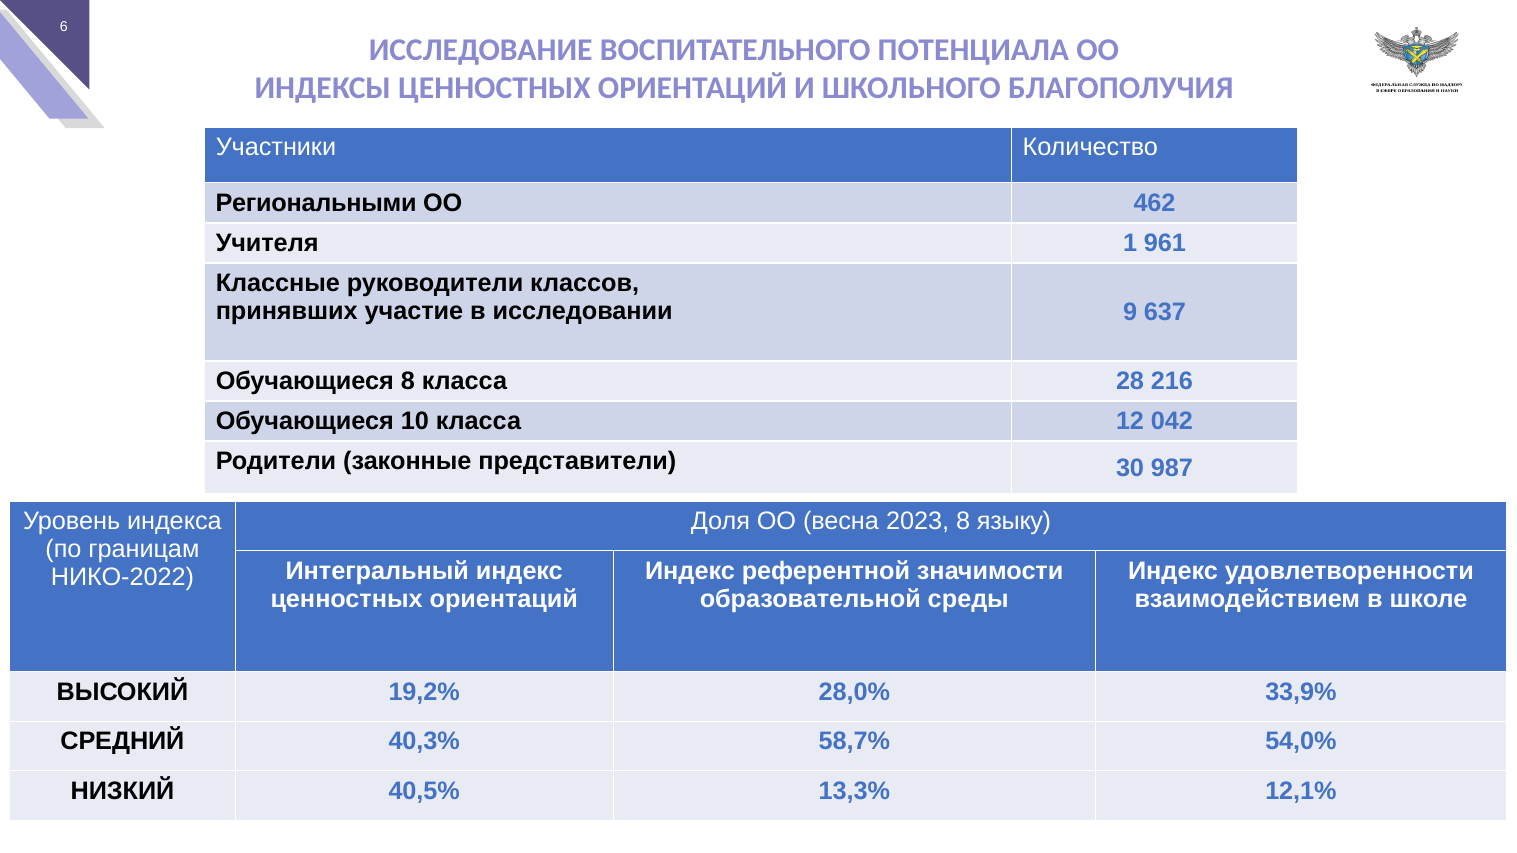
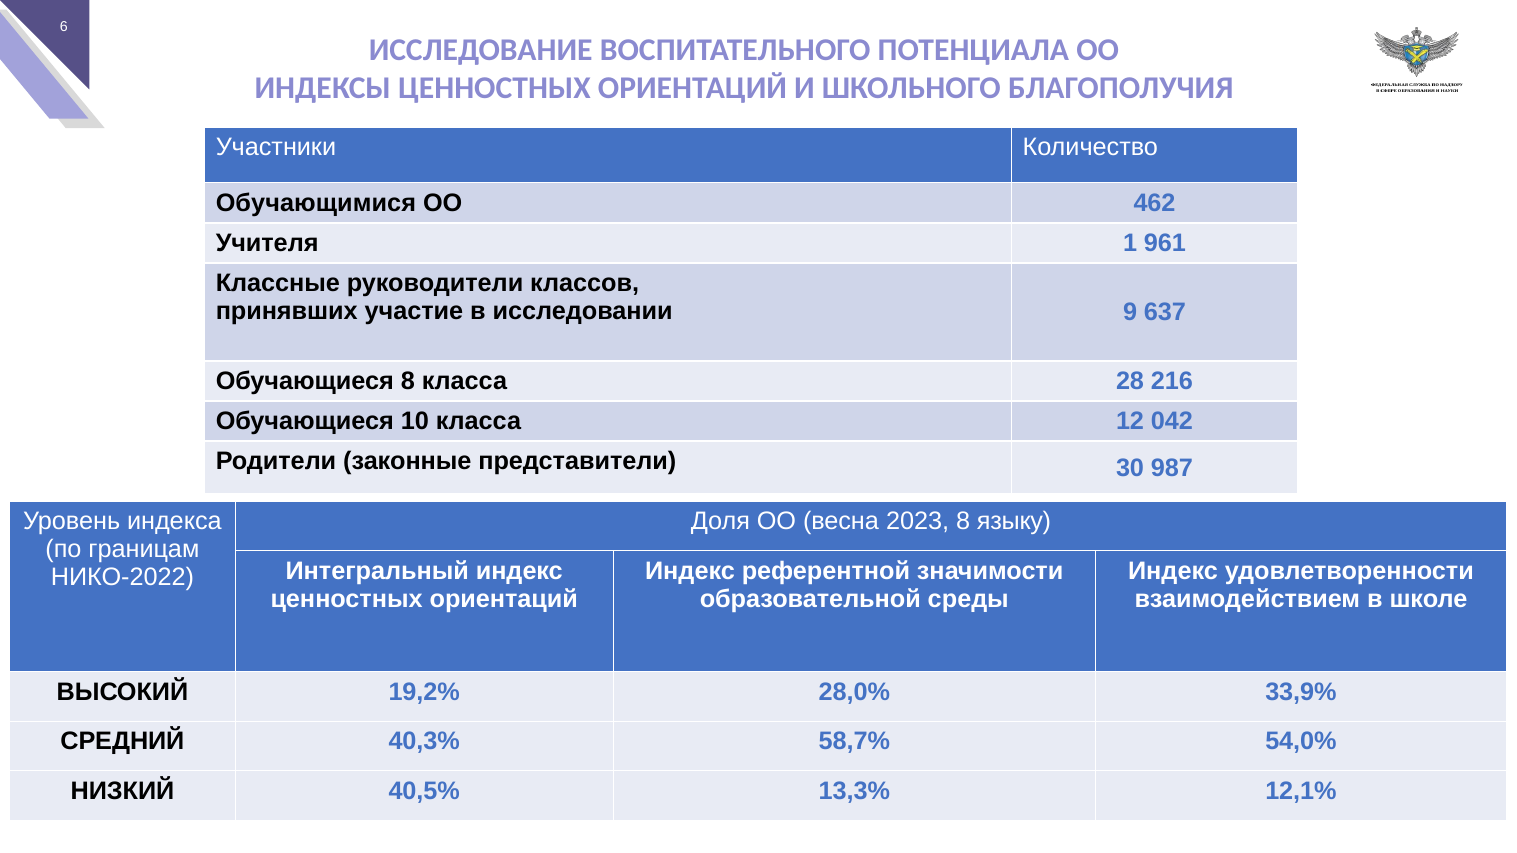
Региональными: Региональными -> Обучающимися
